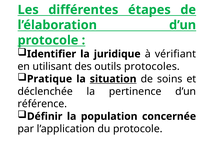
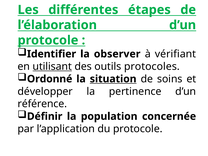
juridique: juridique -> observer
utilisant underline: none -> present
Pratique: Pratique -> Ordonné
déclenchée: déclenchée -> développer
